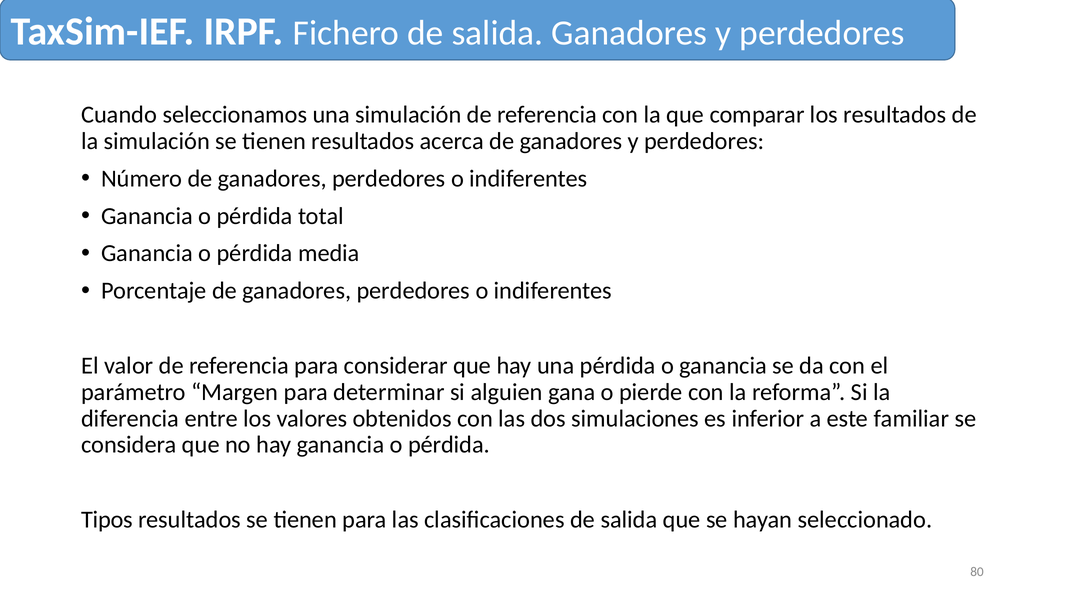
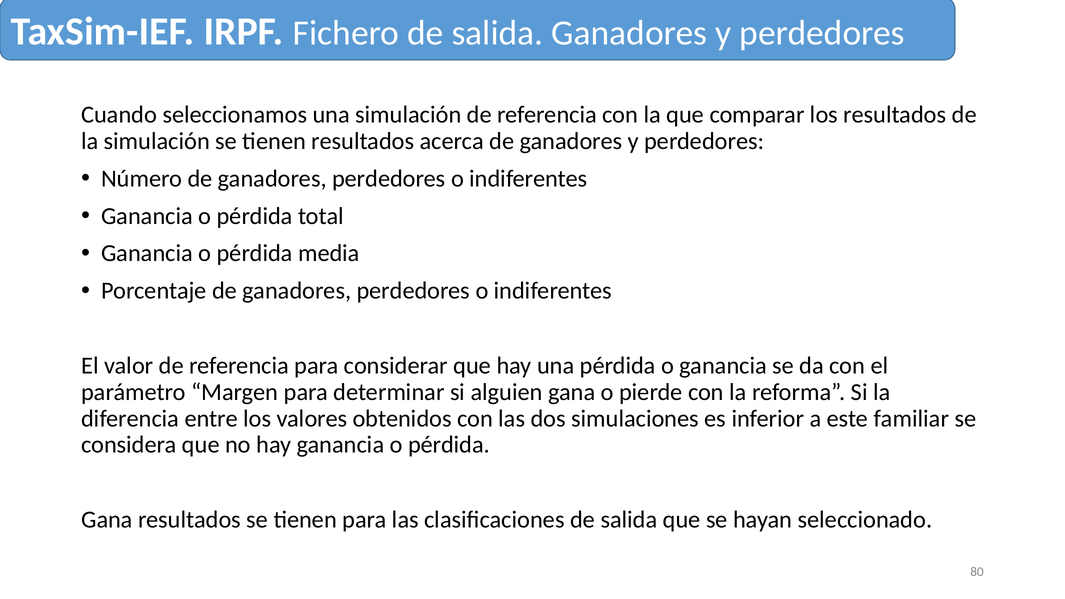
Tipos at (107, 520): Tipos -> Gana
